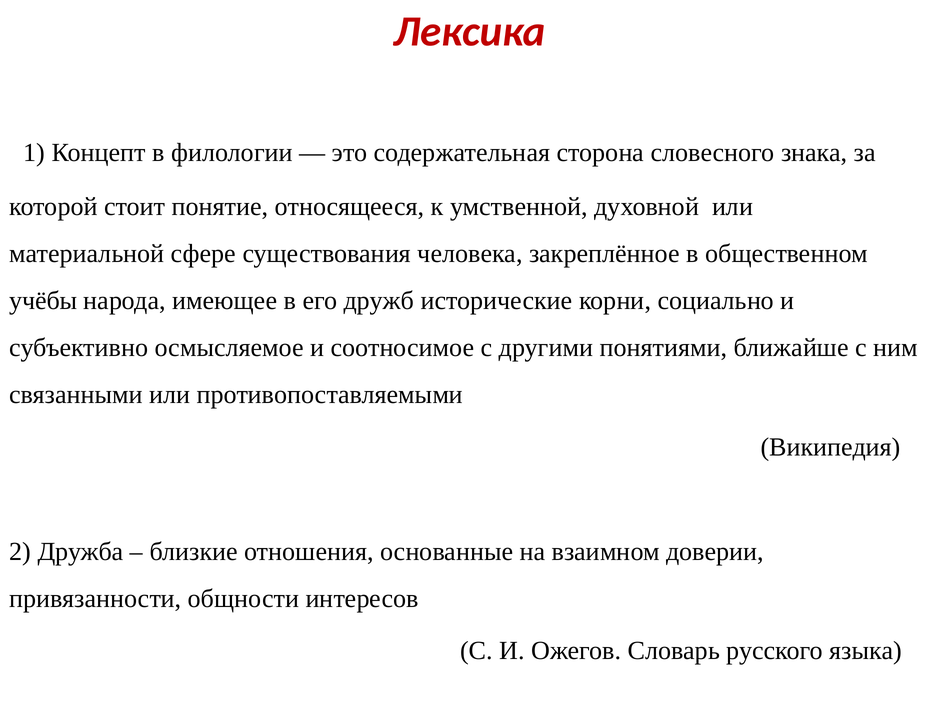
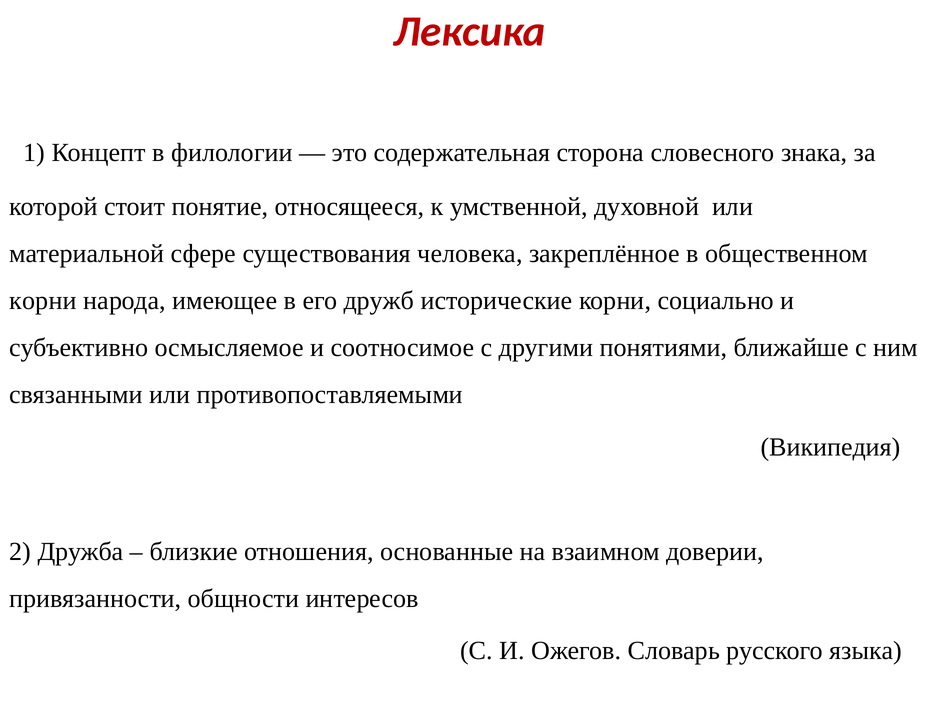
учёбы at (43, 301): учёбы -> корни
